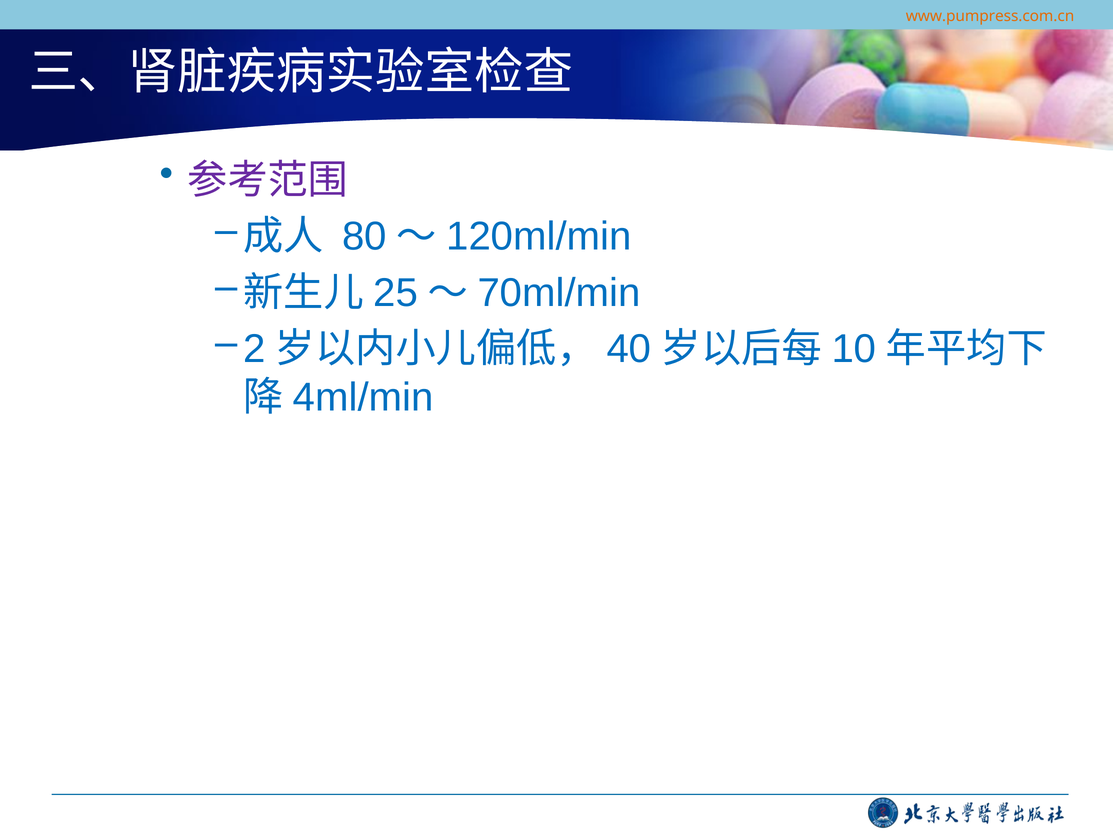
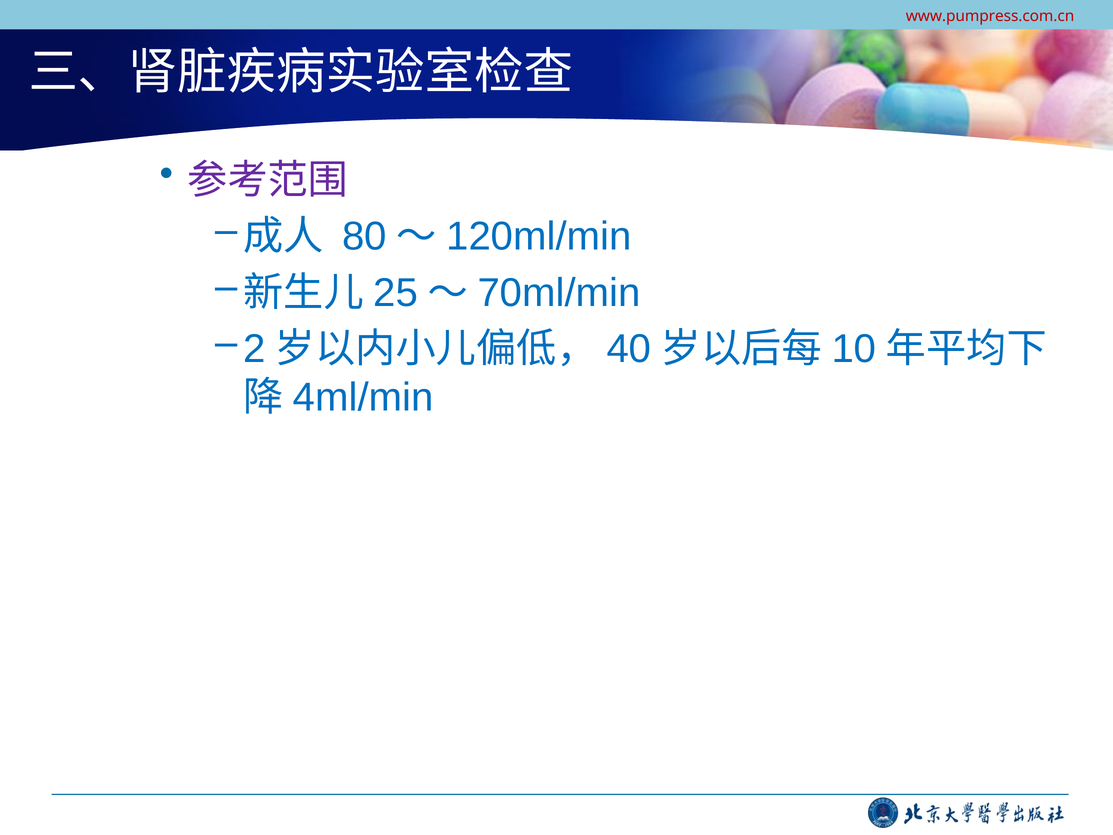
www.pumpress.com.cn colour: orange -> red
